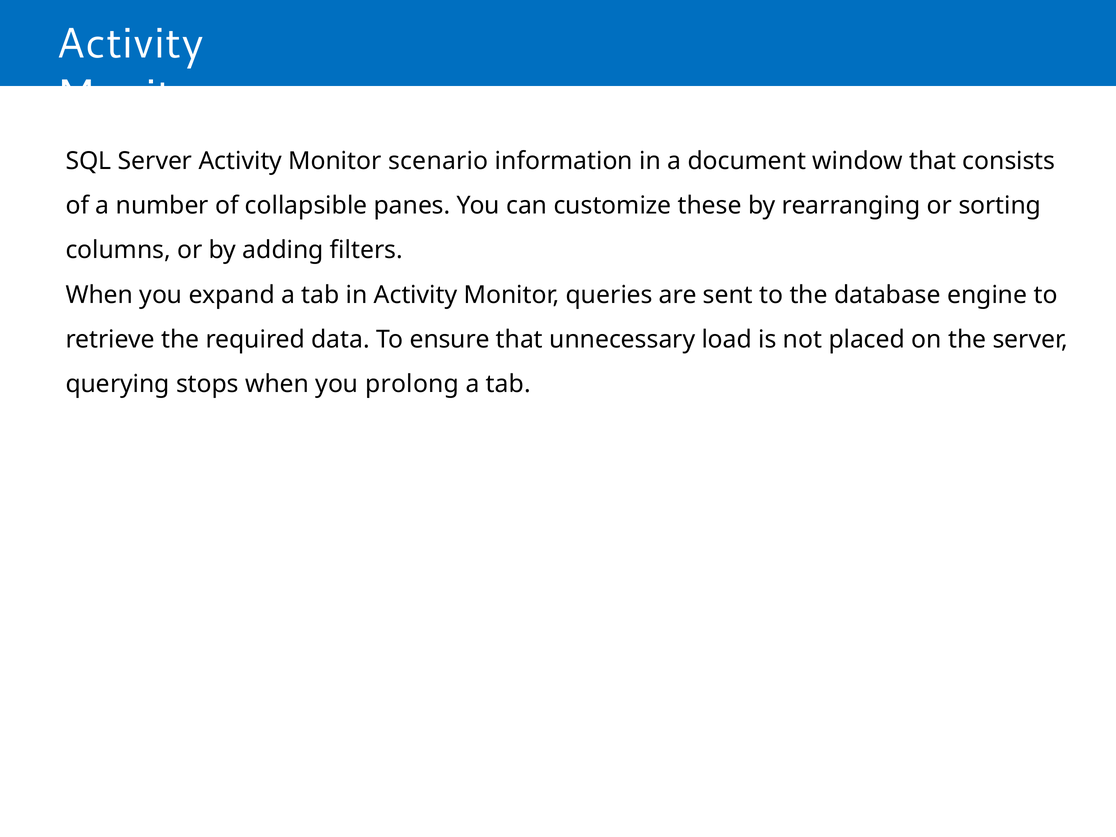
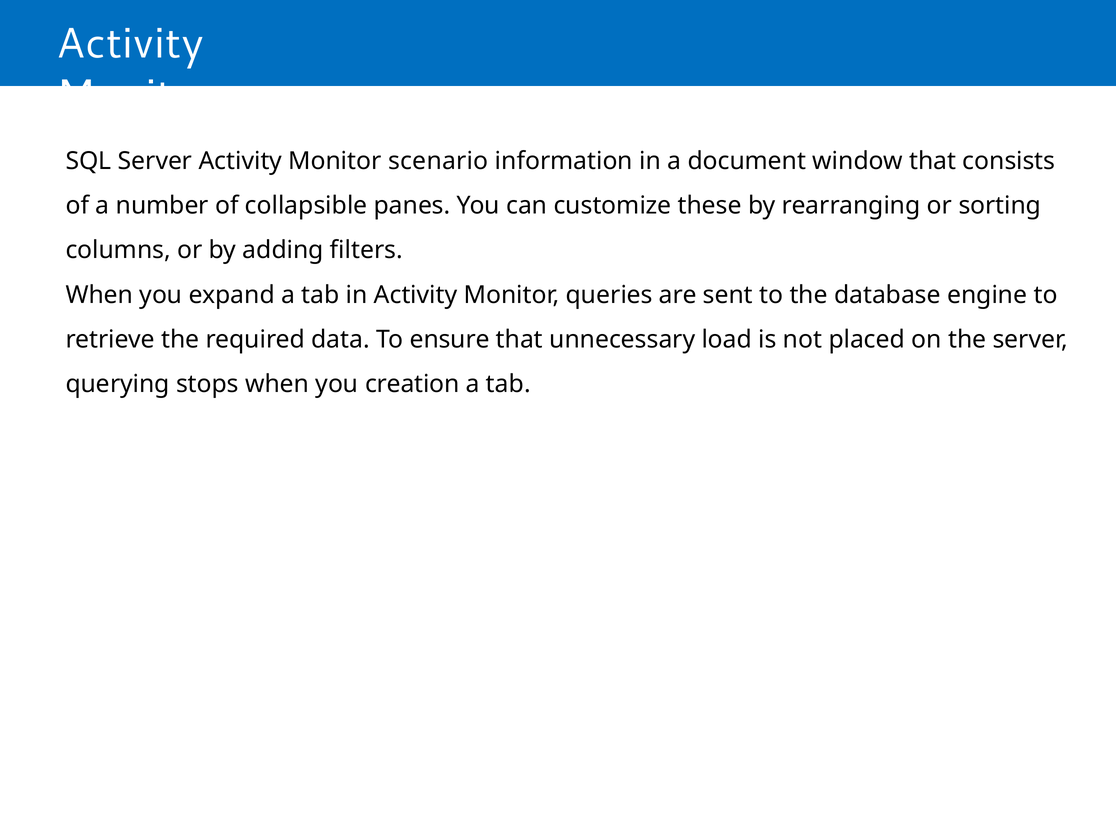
prolong: prolong -> creation
